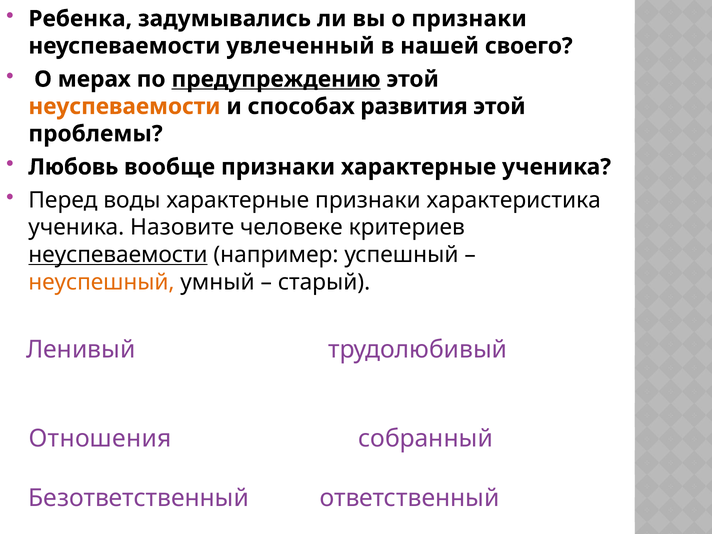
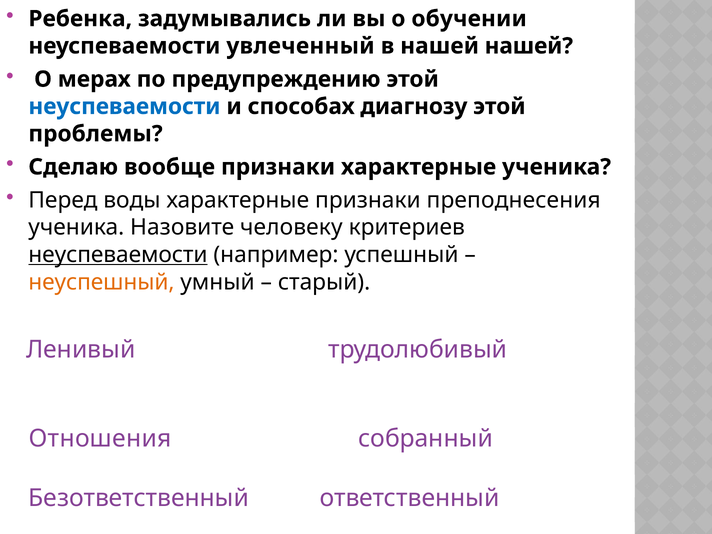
о признаки: признаки -> обучении
нашей своего: своего -> нашей
предупреждению underline: present -> none
неуспеваемости at (124, 107) colour: orange -> blue
развития: развития -> диагнозу
Любовь: Любовь -> Сделаю
характеристика: характеристика -> преподнесения
человеке: человеке -> человеку
